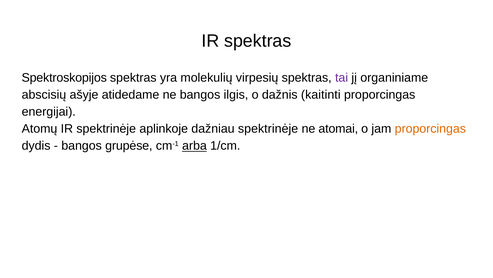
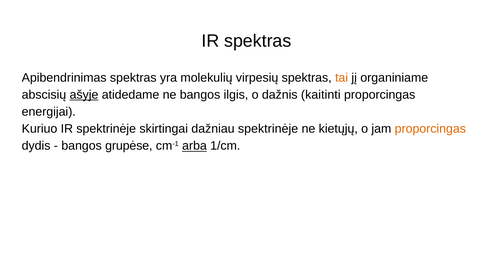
Spektroskopijos: Spektroskopijos -> Apibendrinimas
tai colour: purple -> orange
ašyje underline: none -> present
Atomų: Atomų -> Kuriuo
aplinkoje: aplinkoje -> skirtingai
atomai: atomai -> kietųjų
